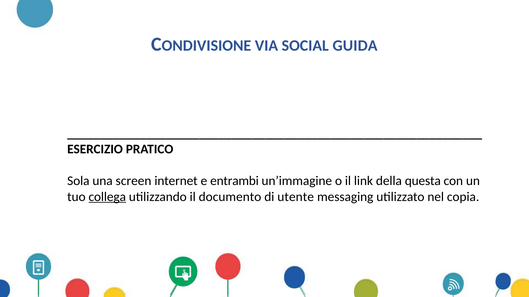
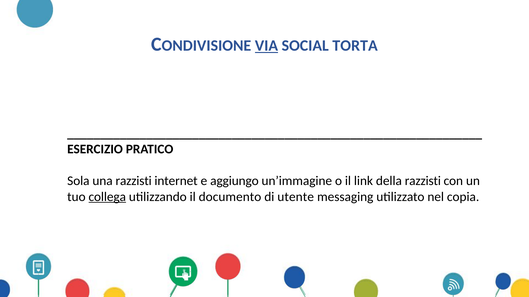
VIA underline: none -> present
GUIDA: GUIDA -> TORTA
una screen: screen -> razzisti
entrambi: entrambi -> aggiungo
della questa: questa -> razzisti
